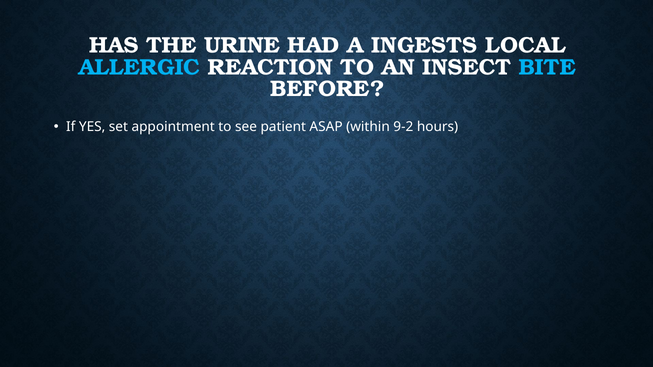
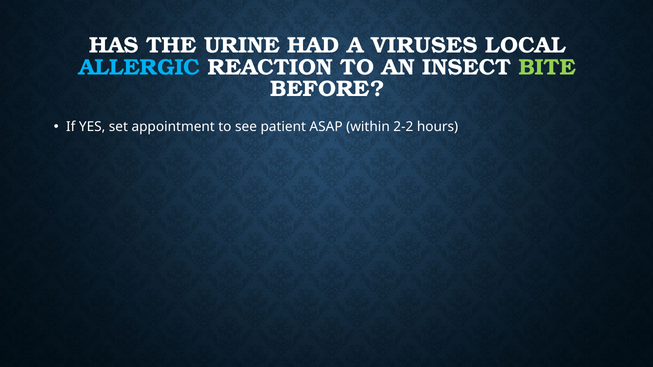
INGESTS: INGESTS -> VIRUSES
BITE colour: light blue -> light green
9-2: 9-2 -> 2-2
